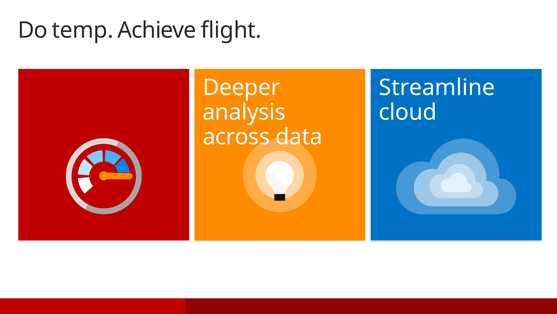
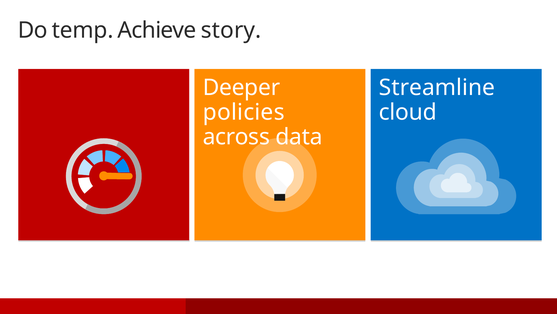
flight: flight -> story
analysis: analysis -> policies
